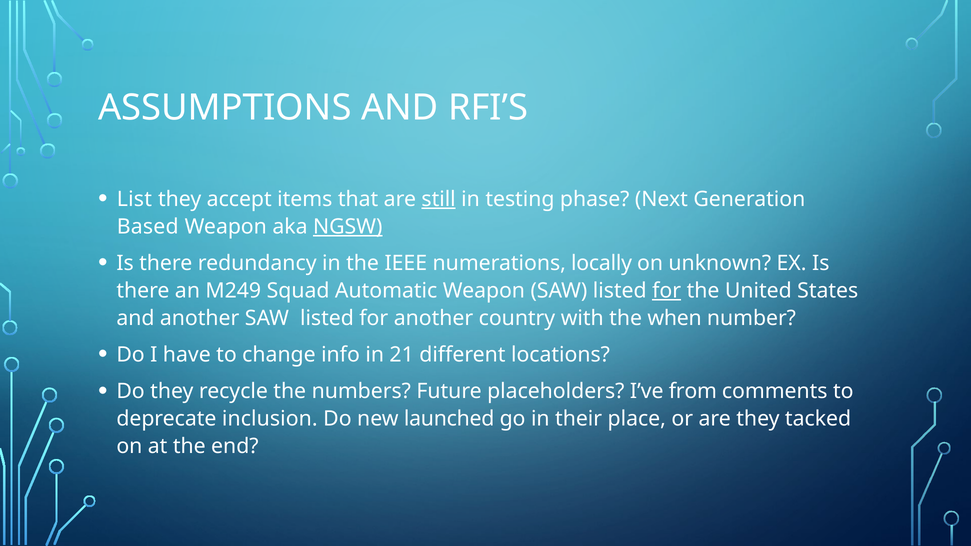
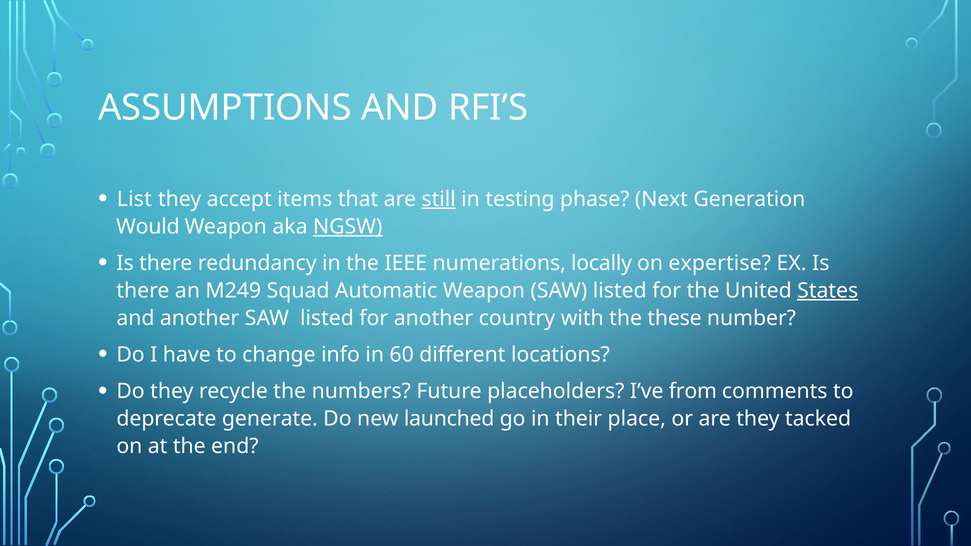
Based: Based -> Would
unknown: unknown -> expertise
for at (667, 291) underline: present -> none
States underline: none -> present
when: when -> these
21: 21 -> 60
inclusion: inclusion -> generate
